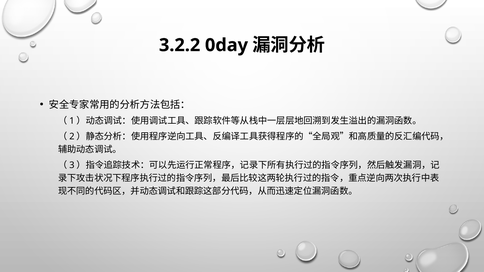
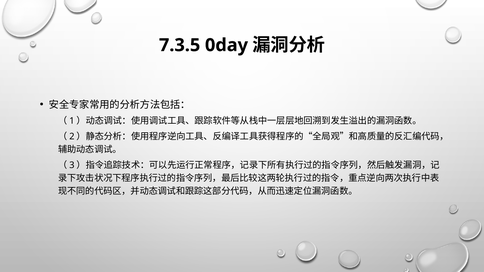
3.2.2: 3.2.2 -> 7.3.5
